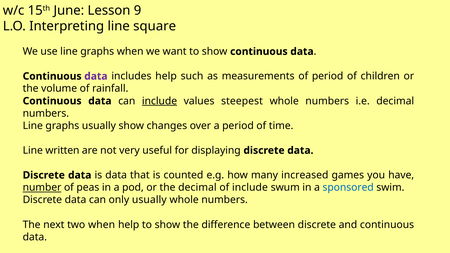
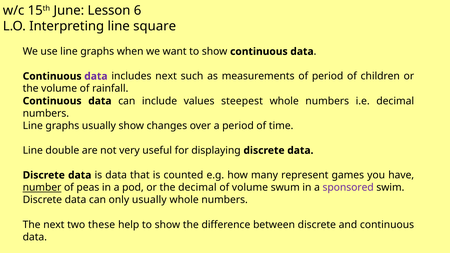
9: 9 -> 6
includes help: help -> next
include at (160, 101) underline: present -> none
written: written -> double
increased: increased -> represent
of include: include -> volume
sponsored colour: blue -> purple
two when: when -> these
